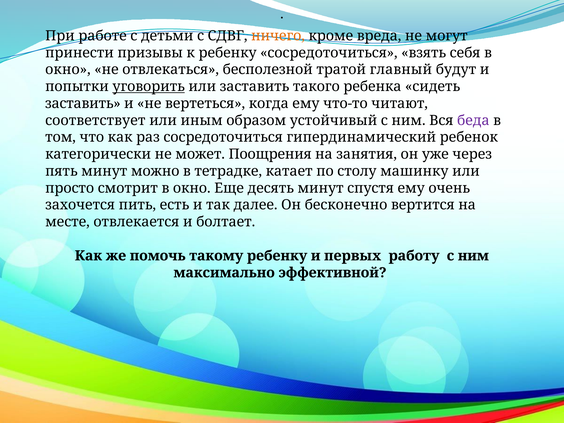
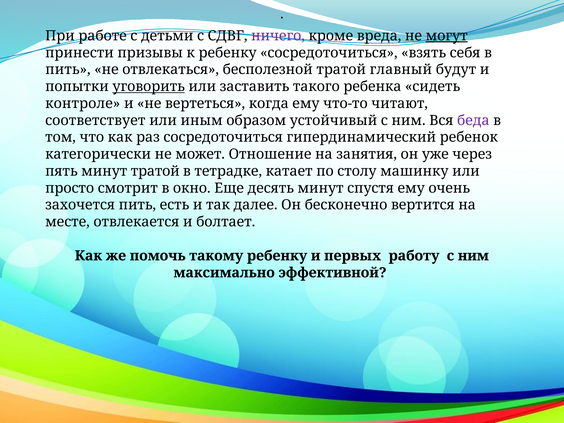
ничего colour: orange -> purple
могут underline: none -> present
окно at (68, 70): окно -> пить
заставить at (83, 103): заставить -> контроле
Поощрения: Поощрения -> Отношение
минут можно: можно -> тратой
